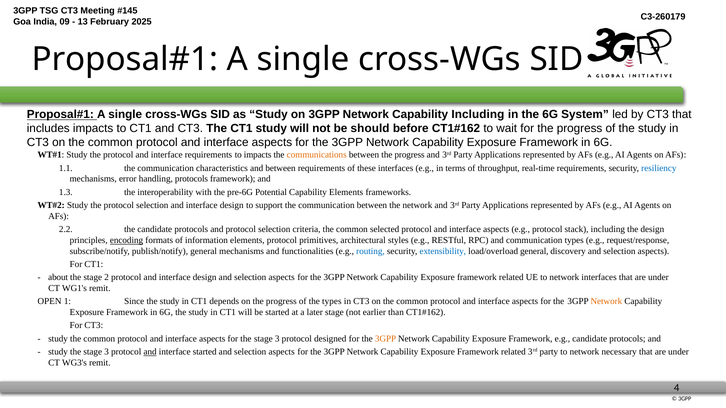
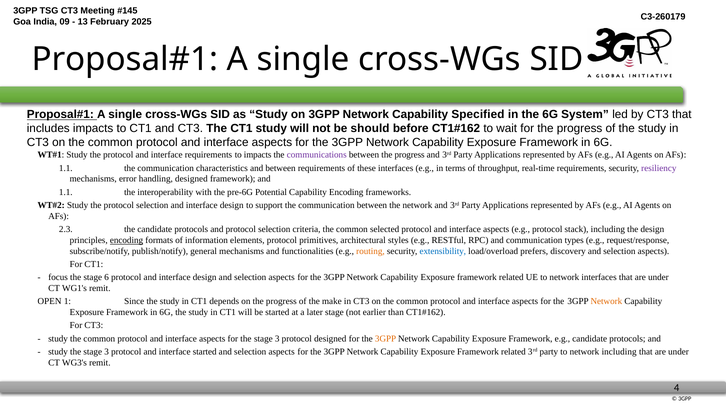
Capability Including: Including -> Specified
communications colour: orange -> purple
resiliency colour: blue -> purple
handling protocols: protocols -> designed
1.3 at (66, 192): 1.3 -> 1.1
Capability Elements: Elements -> Encoding
2.2: 2.2 -> 2.3
routing colour: blue -> orange
load/overload general: general -> prefers
about: about -> focus
2: 2 -> 6
the types: types -> make
and at (150, 352) underline: present -> none
network necessary: necessary -> including
